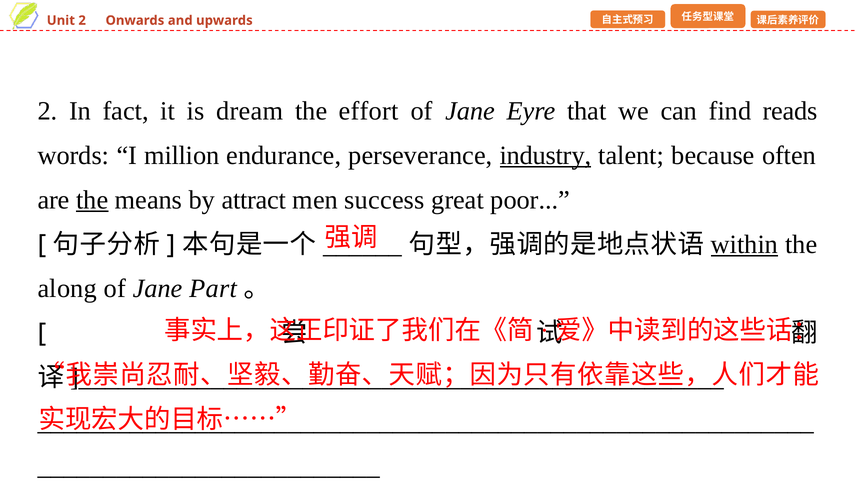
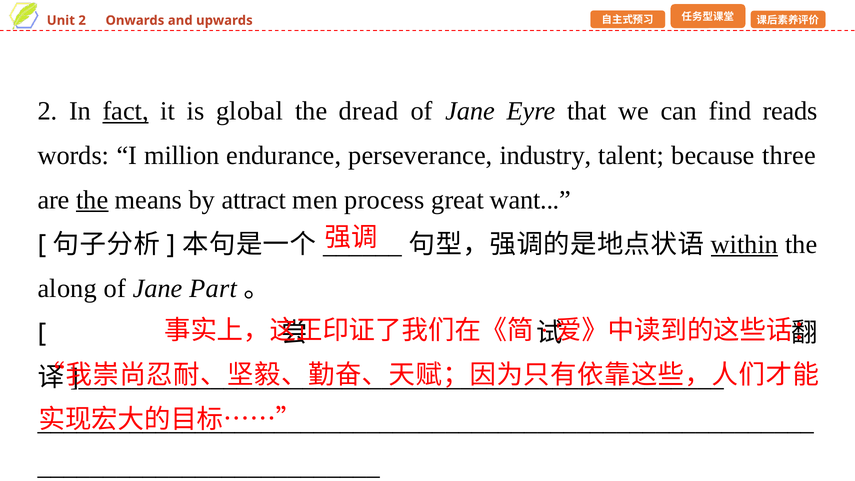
fact underline: none -> present
dream: dream -> global
effort: effort -> dread
industry underline: present -> none
often: often -> three
success: success -> process
poor: poor -> want
